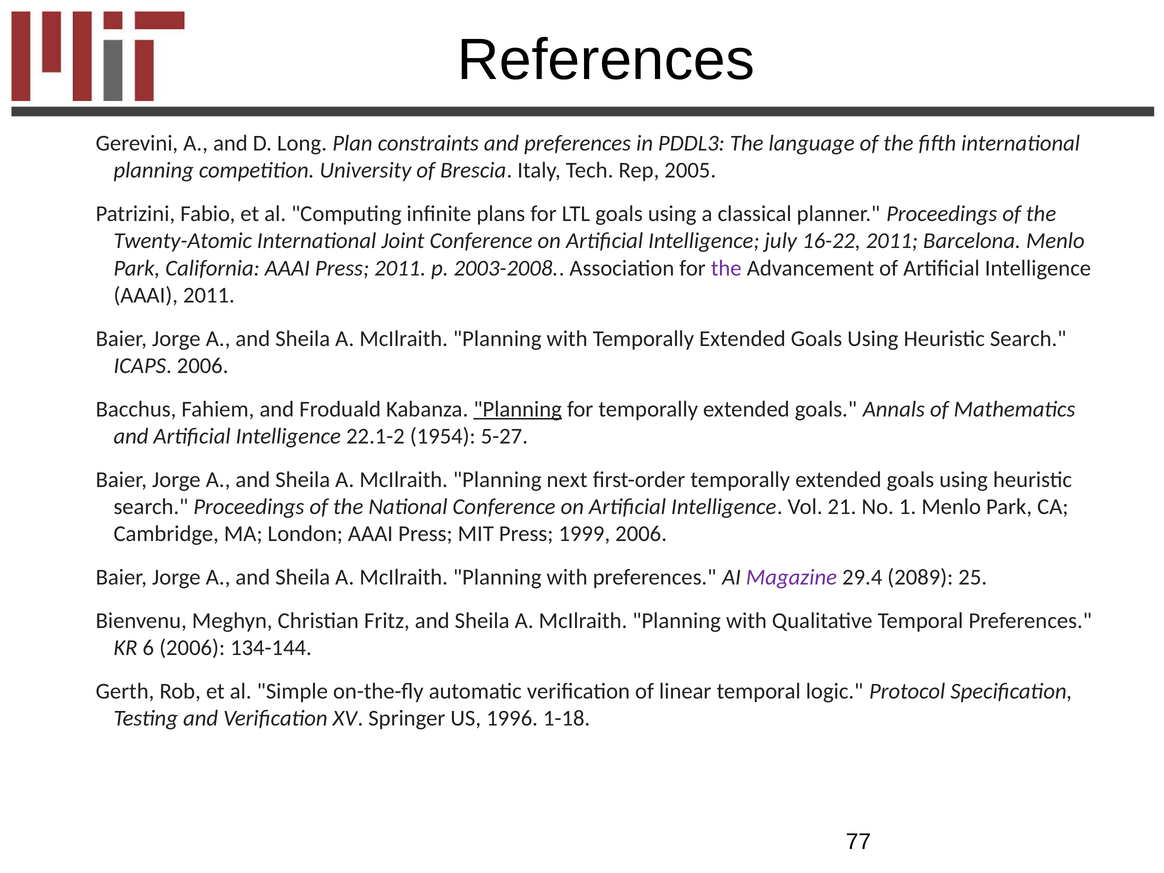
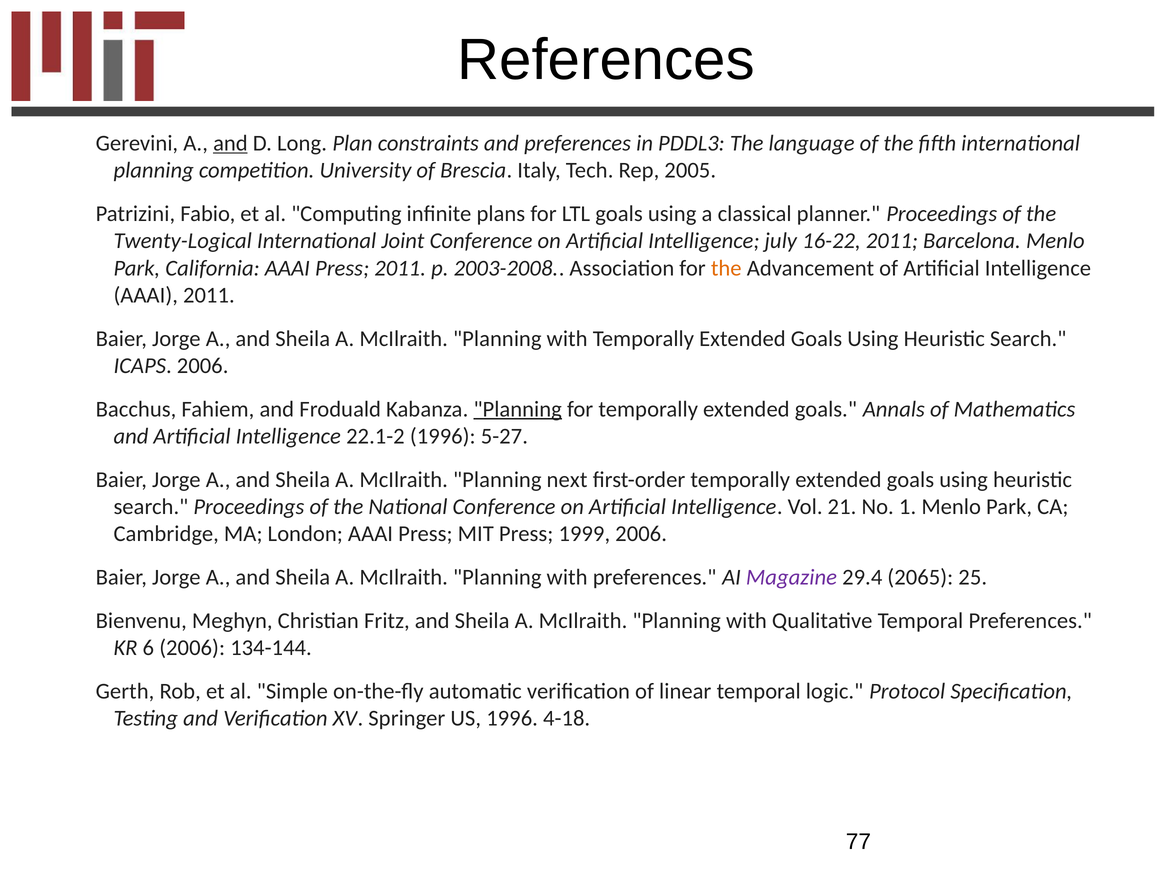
and at (230, 143) underline: none -> present
Twenty-Atomic: Twenty-Atomic -> Twenty-Logical
the at (726, 268) colour: purple -> orange
22.1-2 1954: 1954 -> 1996
2089: 2089 -> 2065
1-18: 1-18 -> 4-18
